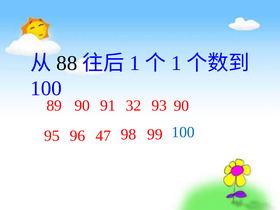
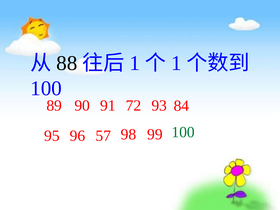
32: 32 -> 72
93 90: 90 -> 84
47: 47 -> 57
100 at (183, 132) colour: blue -> green
